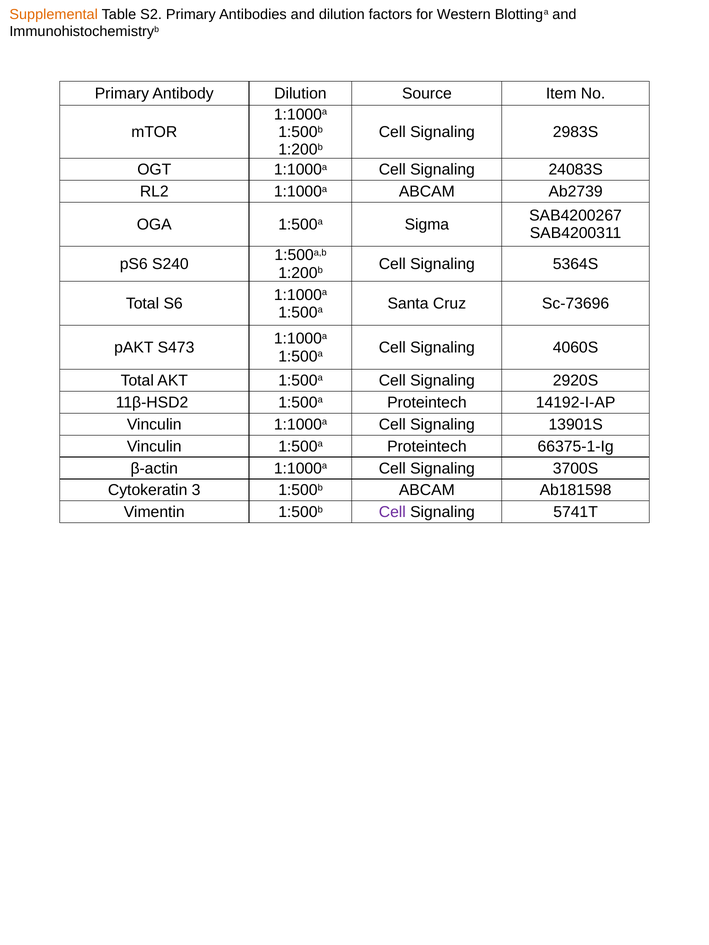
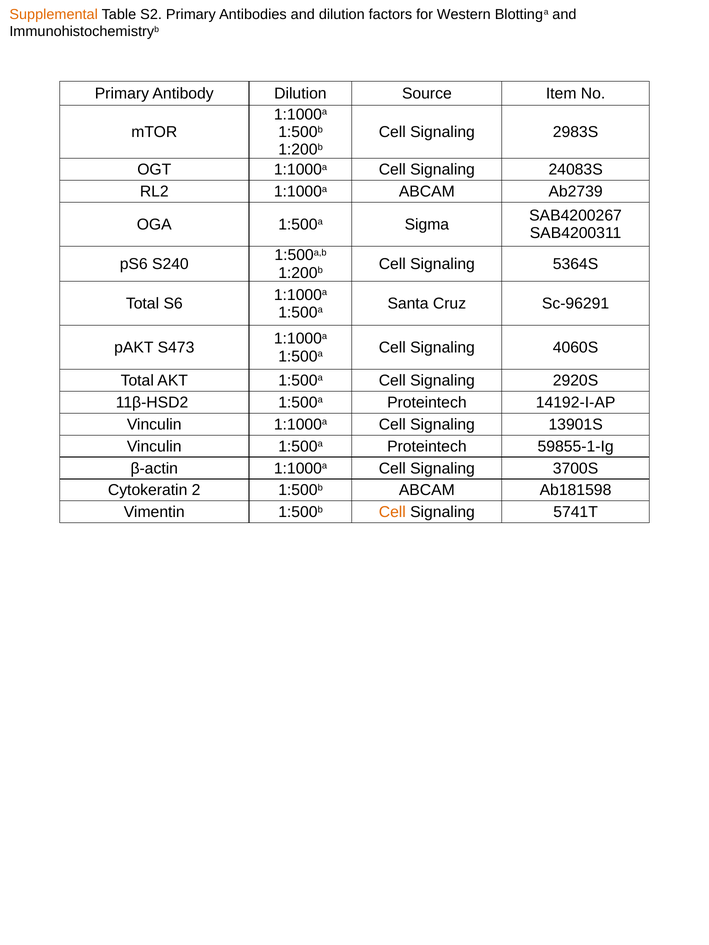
Sc-73696: Sc-73696 -> Sc-96291
66375-1-Ig: 66375-1-Ig -> 59855-1-Ig
3: 3 -> 2
Cell at (392, 512) colour: purple -> orange
